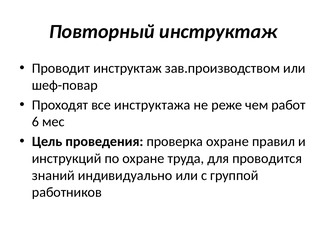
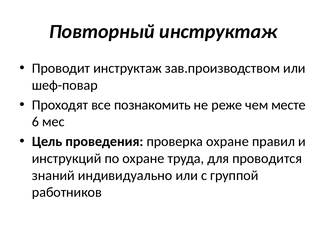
инструктажа: инструктажа -> познакомить
работ: работ -> месте
